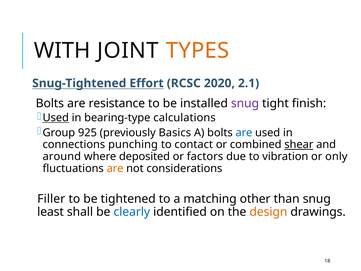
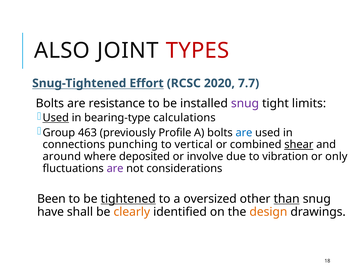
WITH: WITH -> ALSO
TYPES colour: orange -> red
2.1: 2.1 -> 7.7
finish: finish -> limits
925: 925 -> 463
Basics: Basics -> Profile
contact: contact -> vertical
factors: factors -> involve
are at (115, 168) colour: orange -> purple
Filler: Filler -> Been
tightened underline: none -> present
matching: matching -> oversized
than underline: none -> present
least: least -> have
clearly colour: blue -> orange
